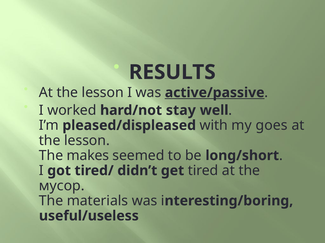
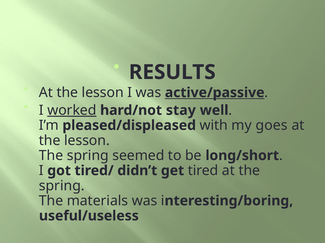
worked underline: none -> present
makes at (88, 156): makes -> spring
мусор at (62, 186): мусор -> spring
